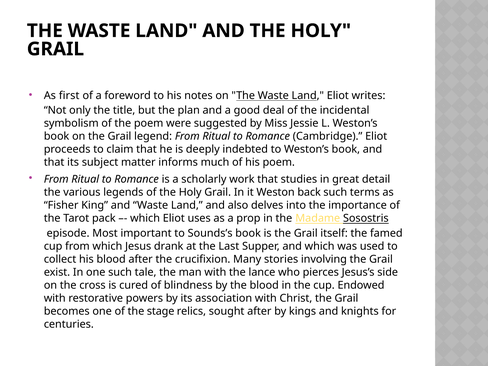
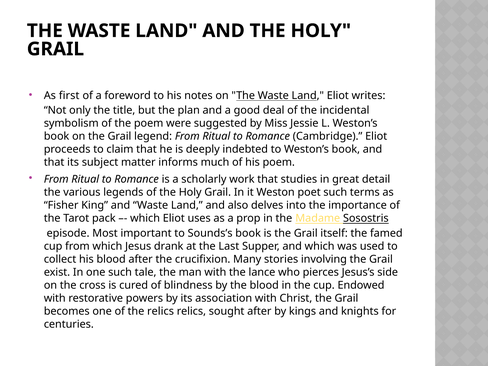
back: back -> poet
the stage: stage -> relics
